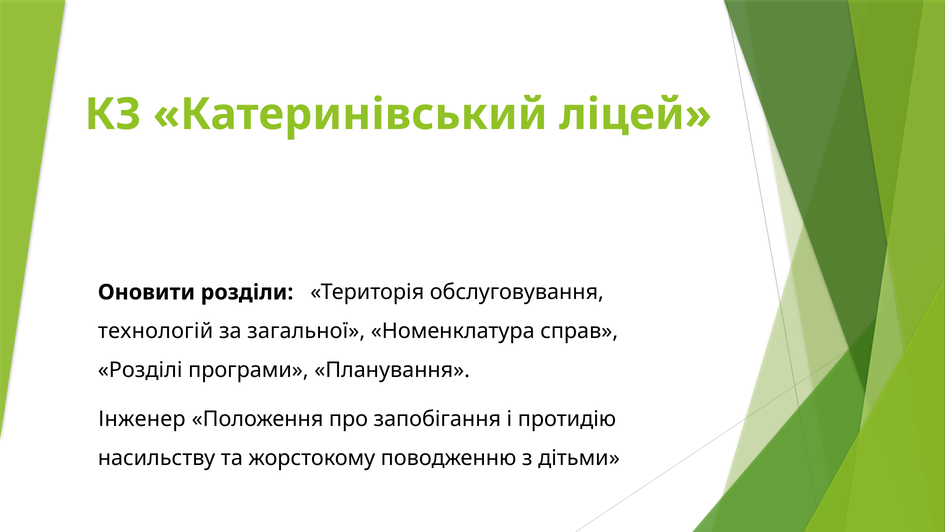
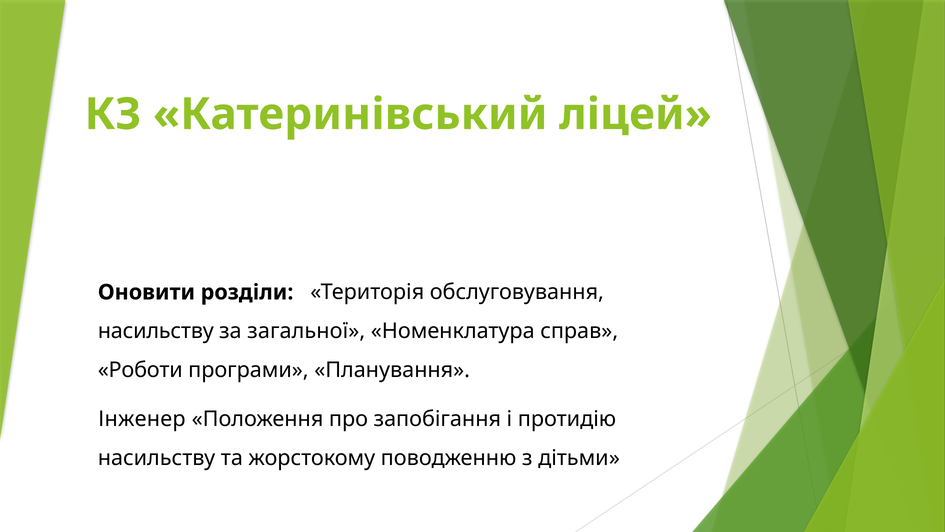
технологій at (156, 331): технологій -> насильству
Розділі: Розділі -> Роботи
